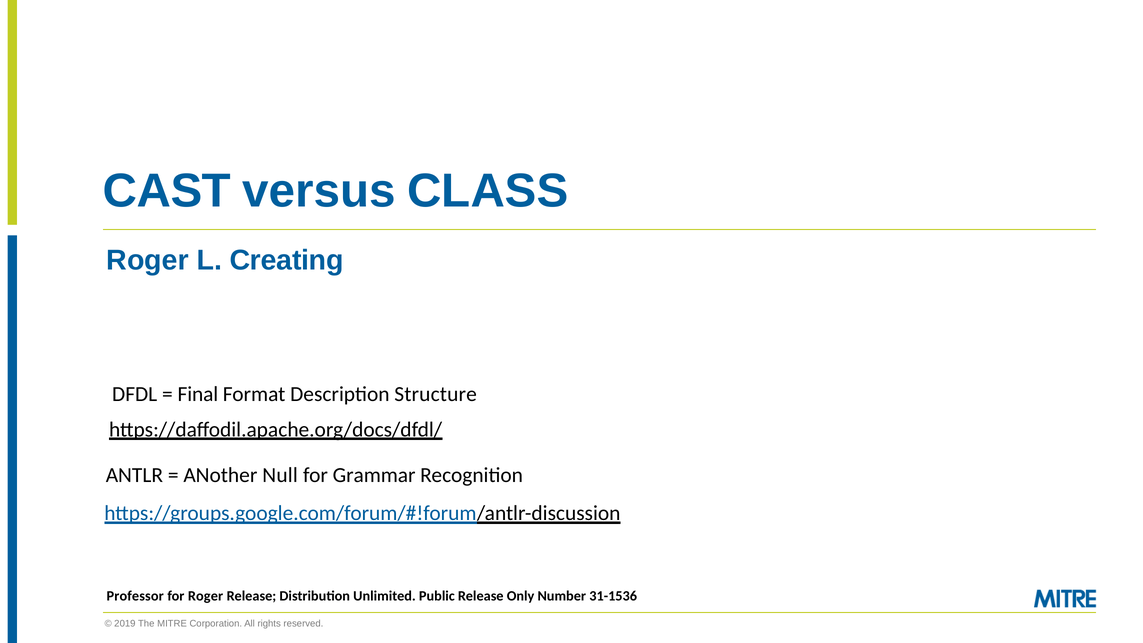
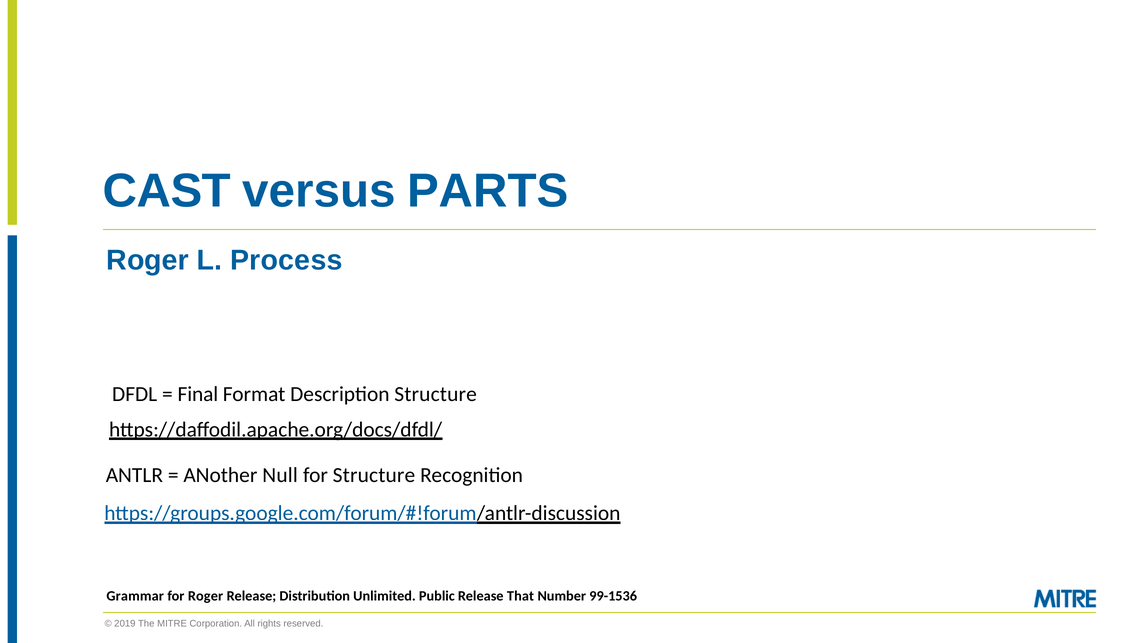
CLASS: CLASS -> PARTS
Creating: Creating -> Process
for Grammar: Grammar -> Structure
Professor: Professor -> Grammar
Only: Only -> That
31-1536: 31-1536 -> 99-1536
